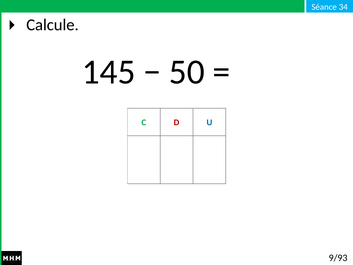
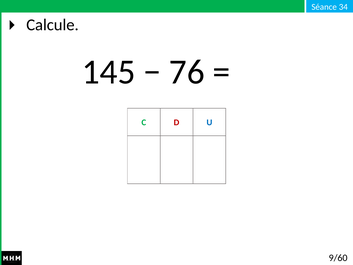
50: 50 -> 76
9/93: 9/93 -> 9/60
